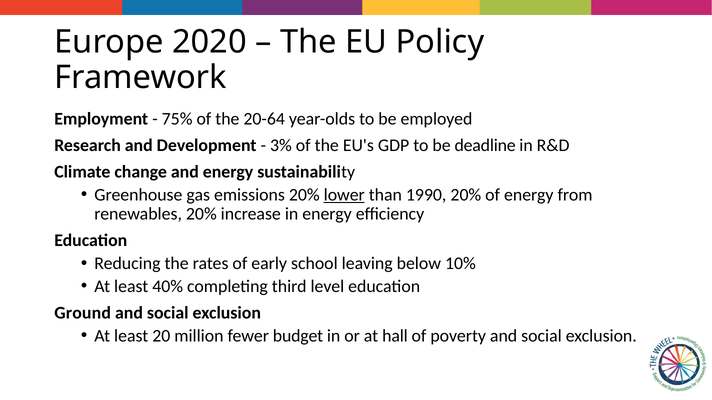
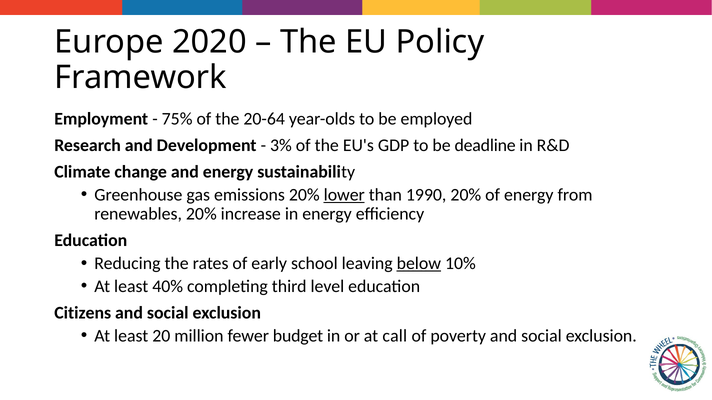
below underline: none -> present
Ground: Ground -> Citizens
hall: hall -> call
